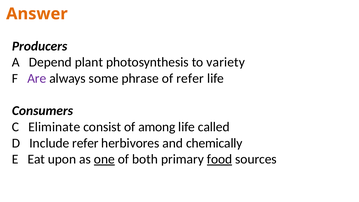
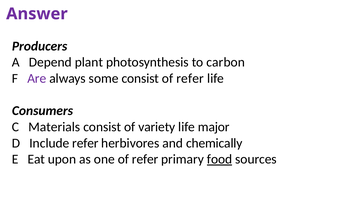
Answer colour: orange -> purple
variety: variety -> carbon
some phrase: phrase -> consist
Eliminate: Eliminate -> Materials
among: among -> variety
called: called -> major
one underline: present -> none
both at (145, 159): both -> refer
